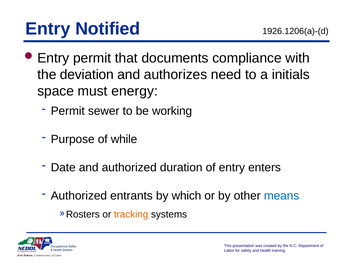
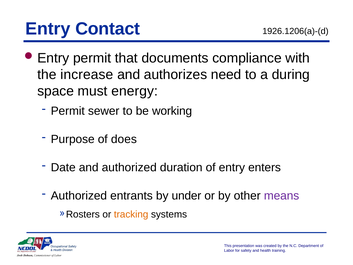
Notified: Notified -> Contact
deviation: deviation -> increase
initials: initials -> during
while: while -> does
which: which -> under
means colour: blue -> purple
